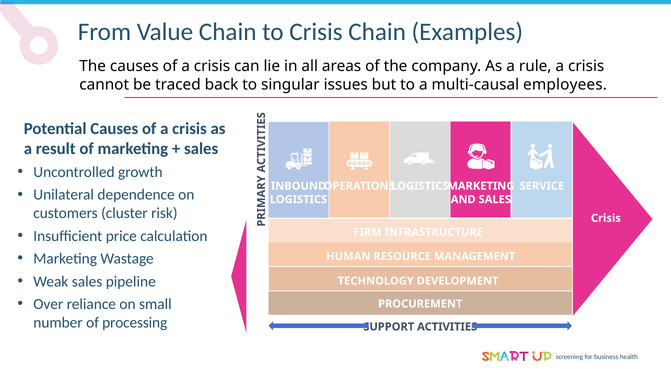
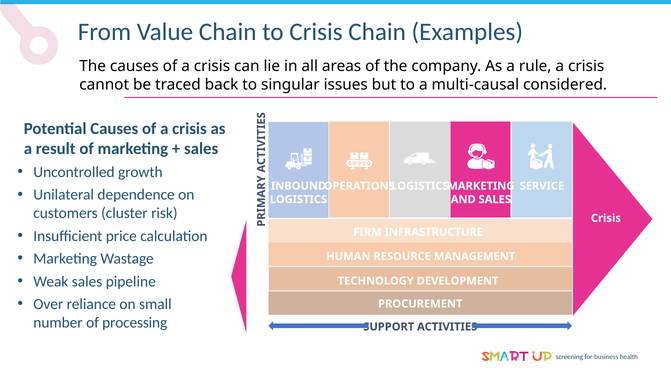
employees: employees -> considered
